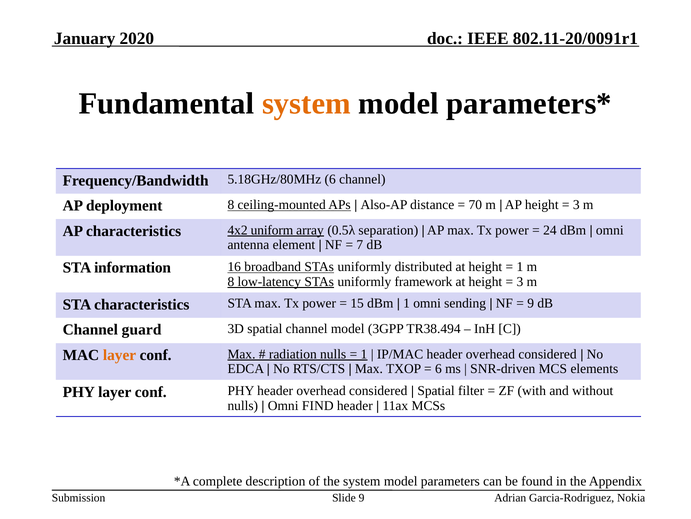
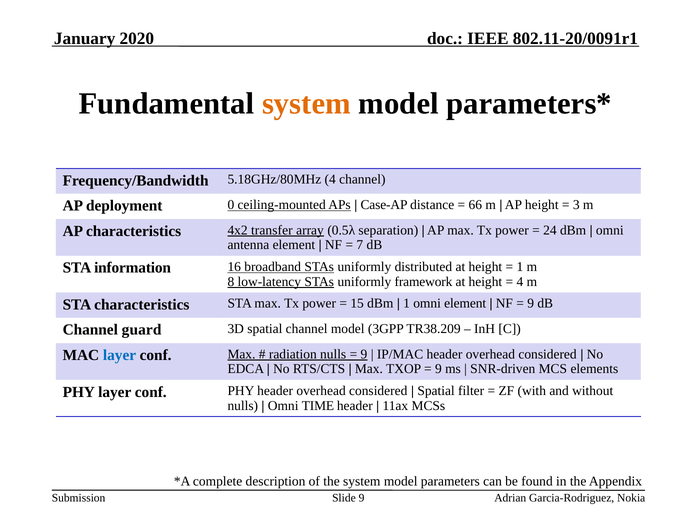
5.18GHz/80MHz 6: 6 -> 4
deployment 8: 8 -> 0
Also-AP: Also-AP -> Case-AP
70: 70 -> 66
uniform: uniform -> transfer
3 at (520, 281): 3 -> 4
omni sending: sending -> element
TR38.494: TR38.494 -> TR38.209
layer at (120, 355) colour: orange -> blue
1 at (364, 354): 1 -> 9
6 at (438, 368): 6 -> 9
FIND: FIND -> TIME
